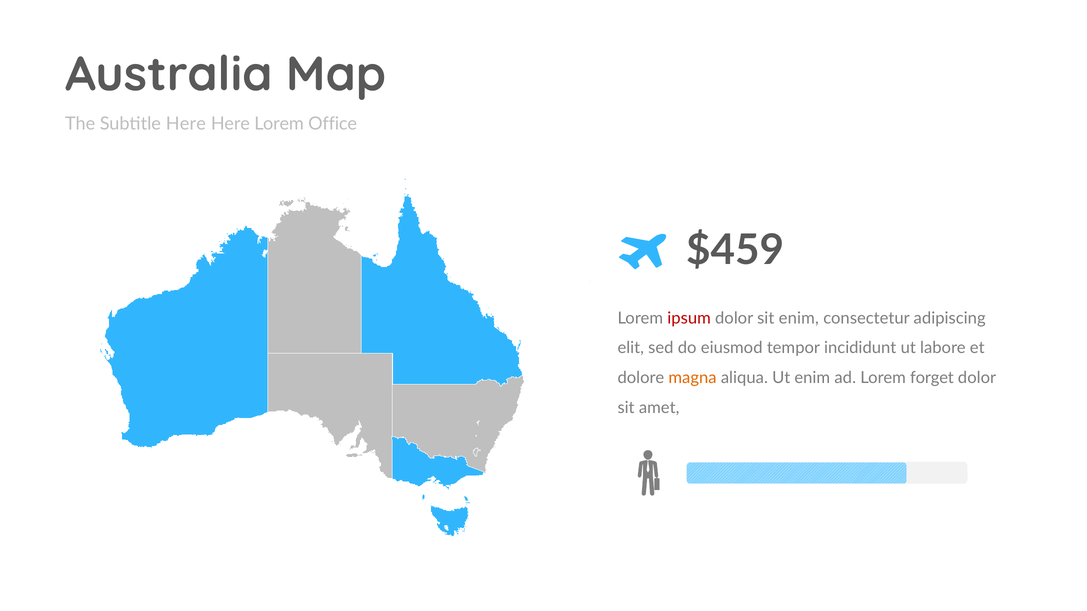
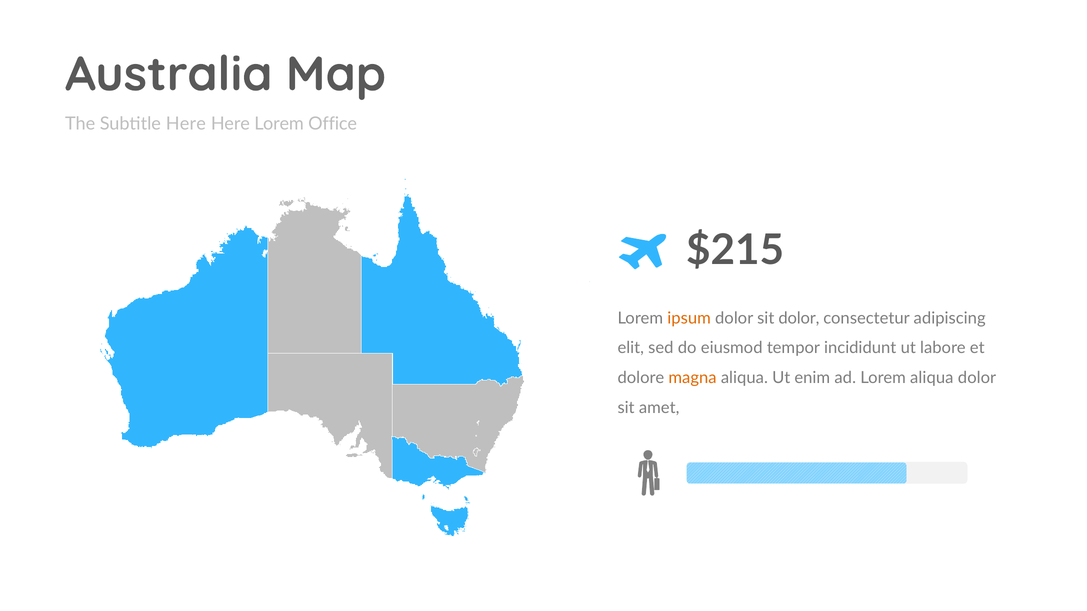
$459: $459 -> $215
ipsum colour: red -> orange
sit enim: enim -> dolor
Lorem forget: forget -> aliqua
